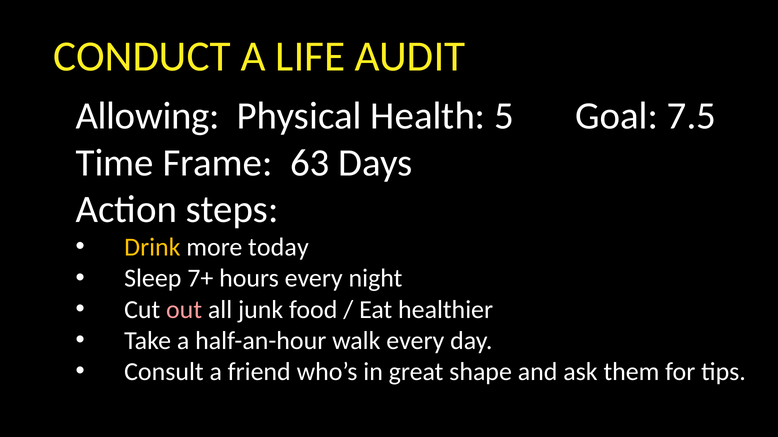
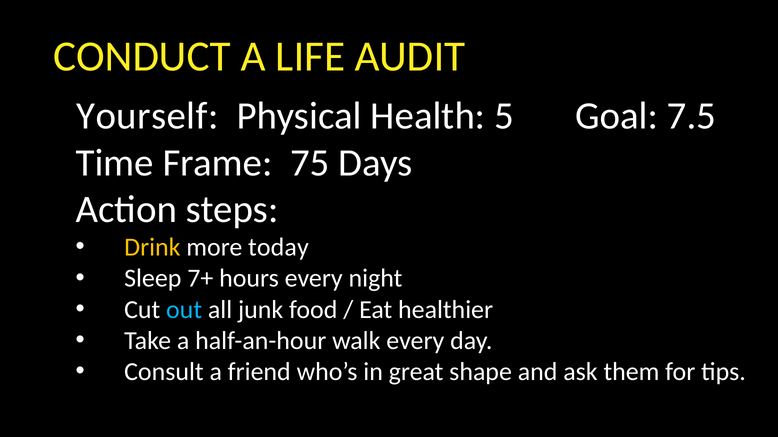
Allowing: Allowing -> Yourself
63: 63 -> 75
out colour: pink -> light blue
